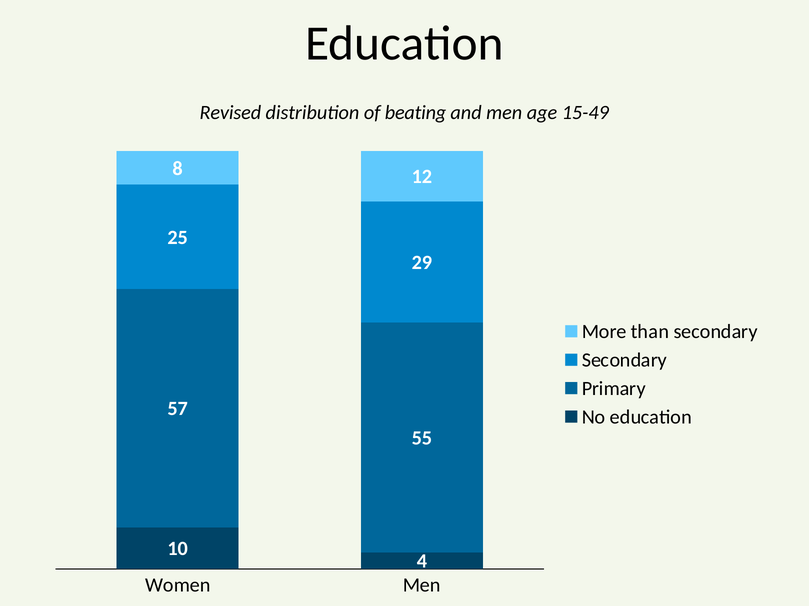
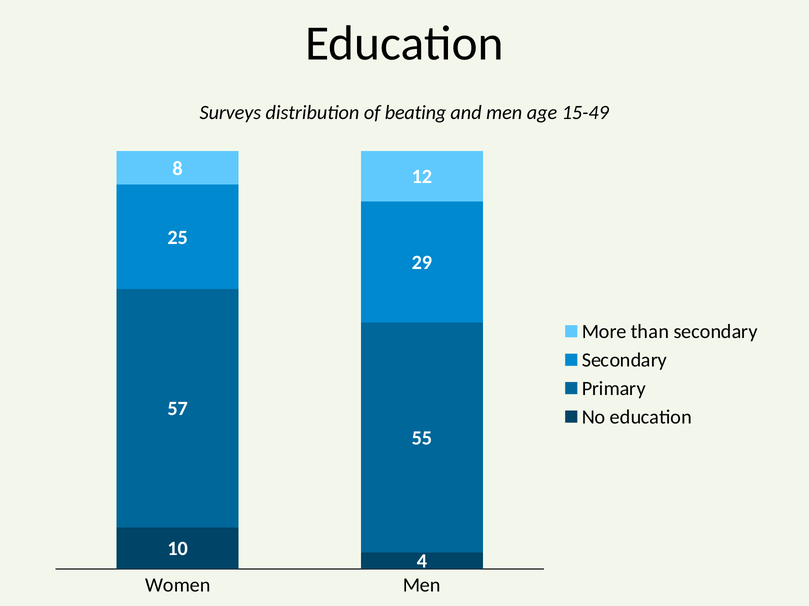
Revised: Revised -> Surveys
